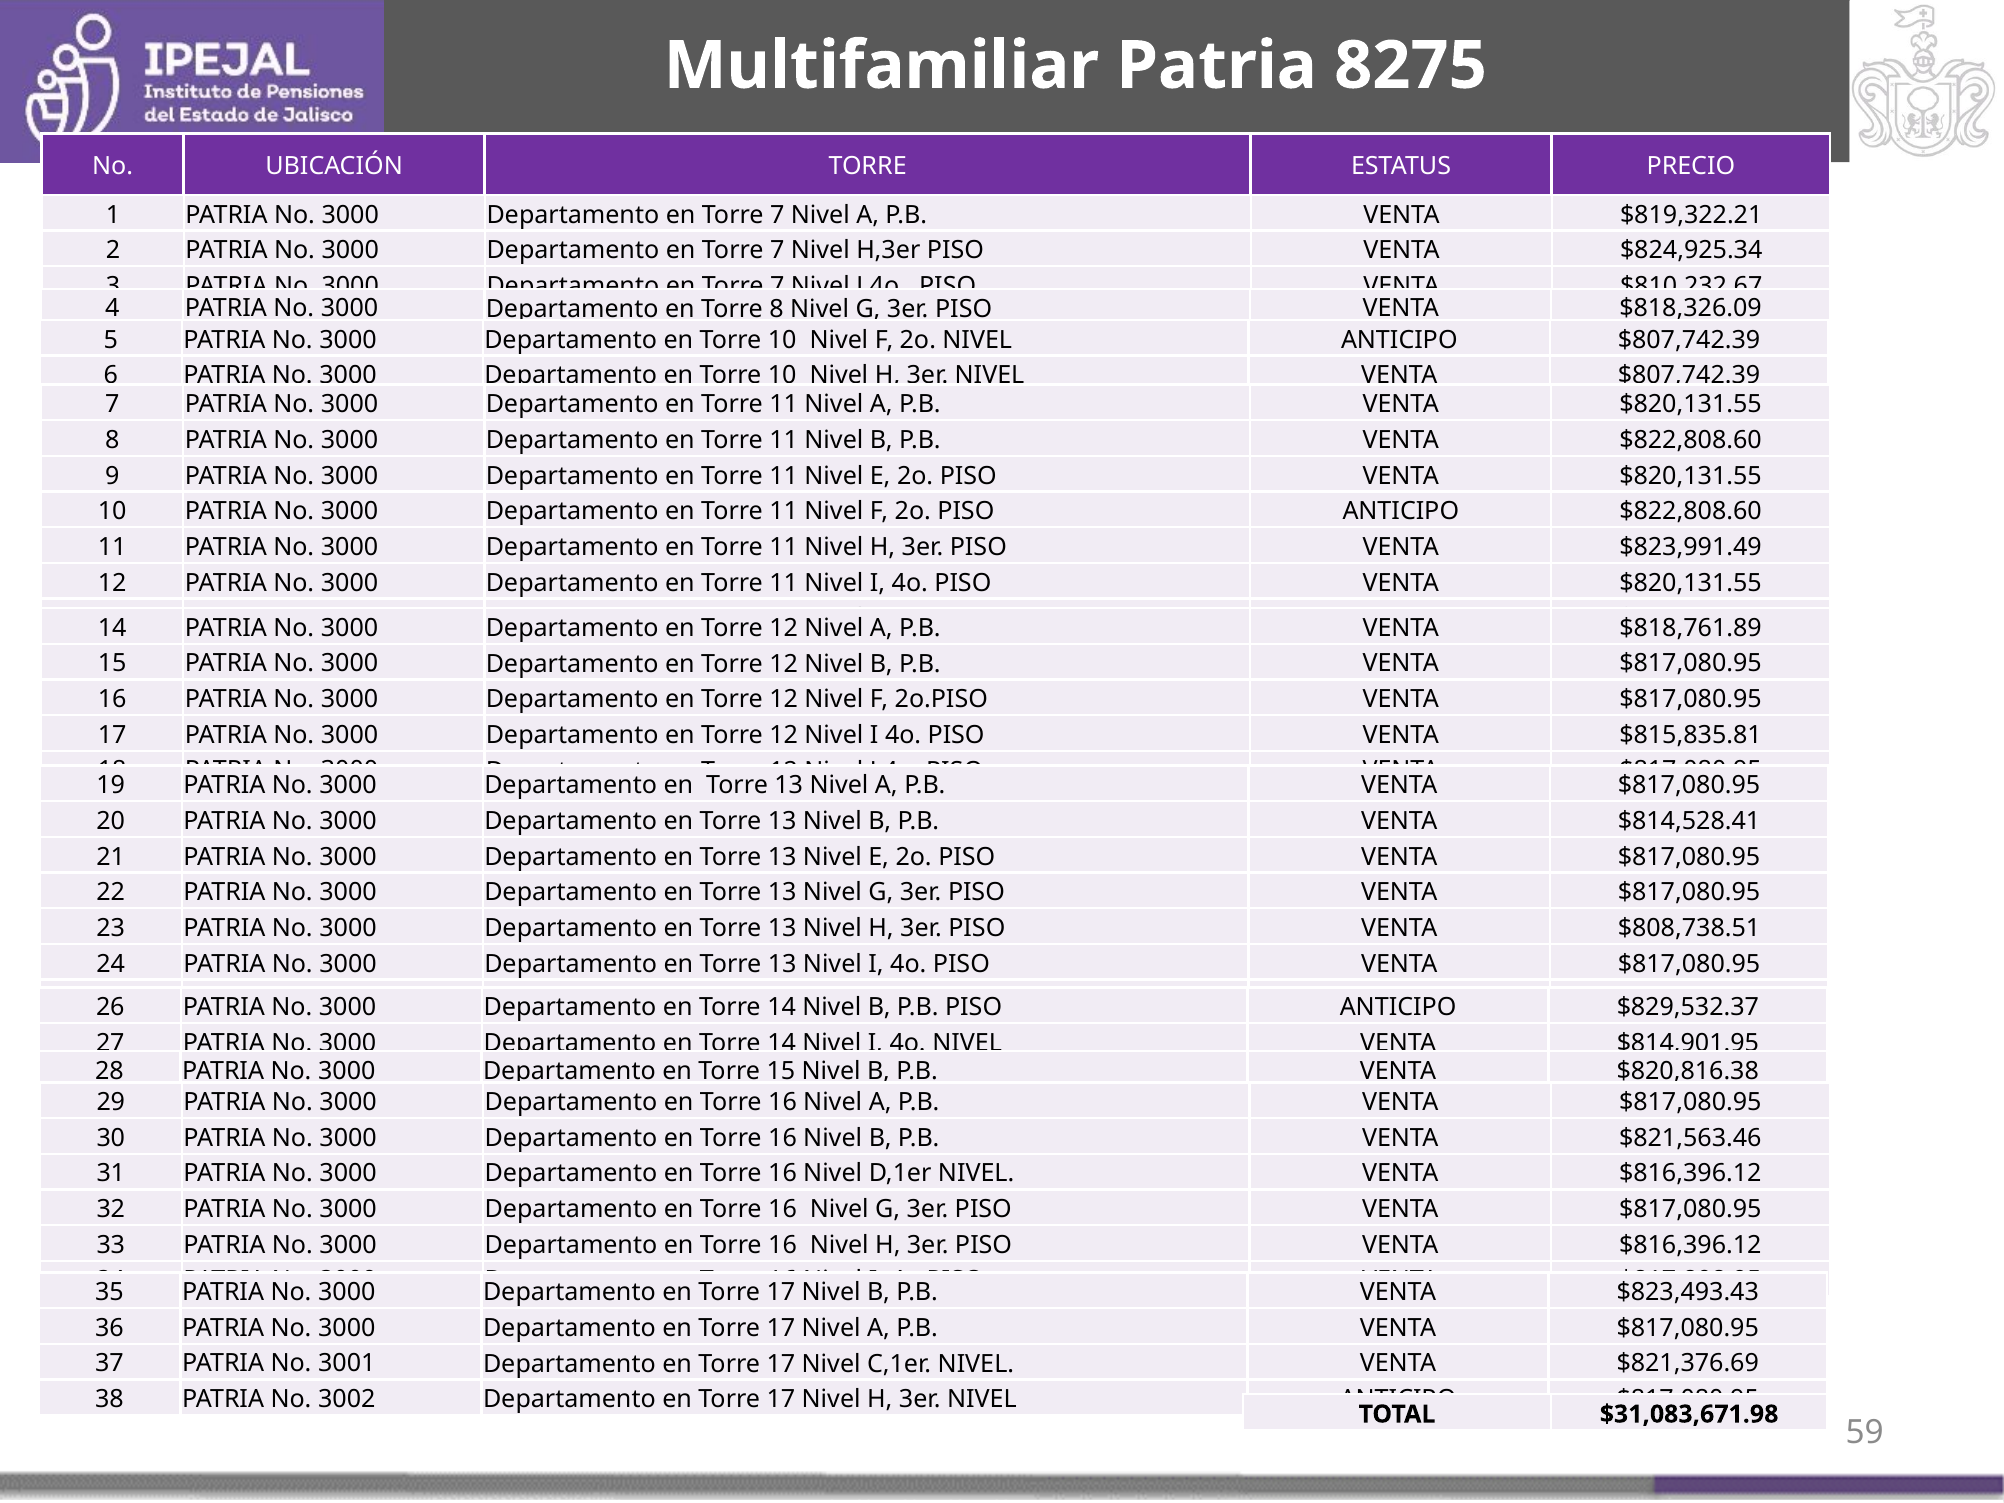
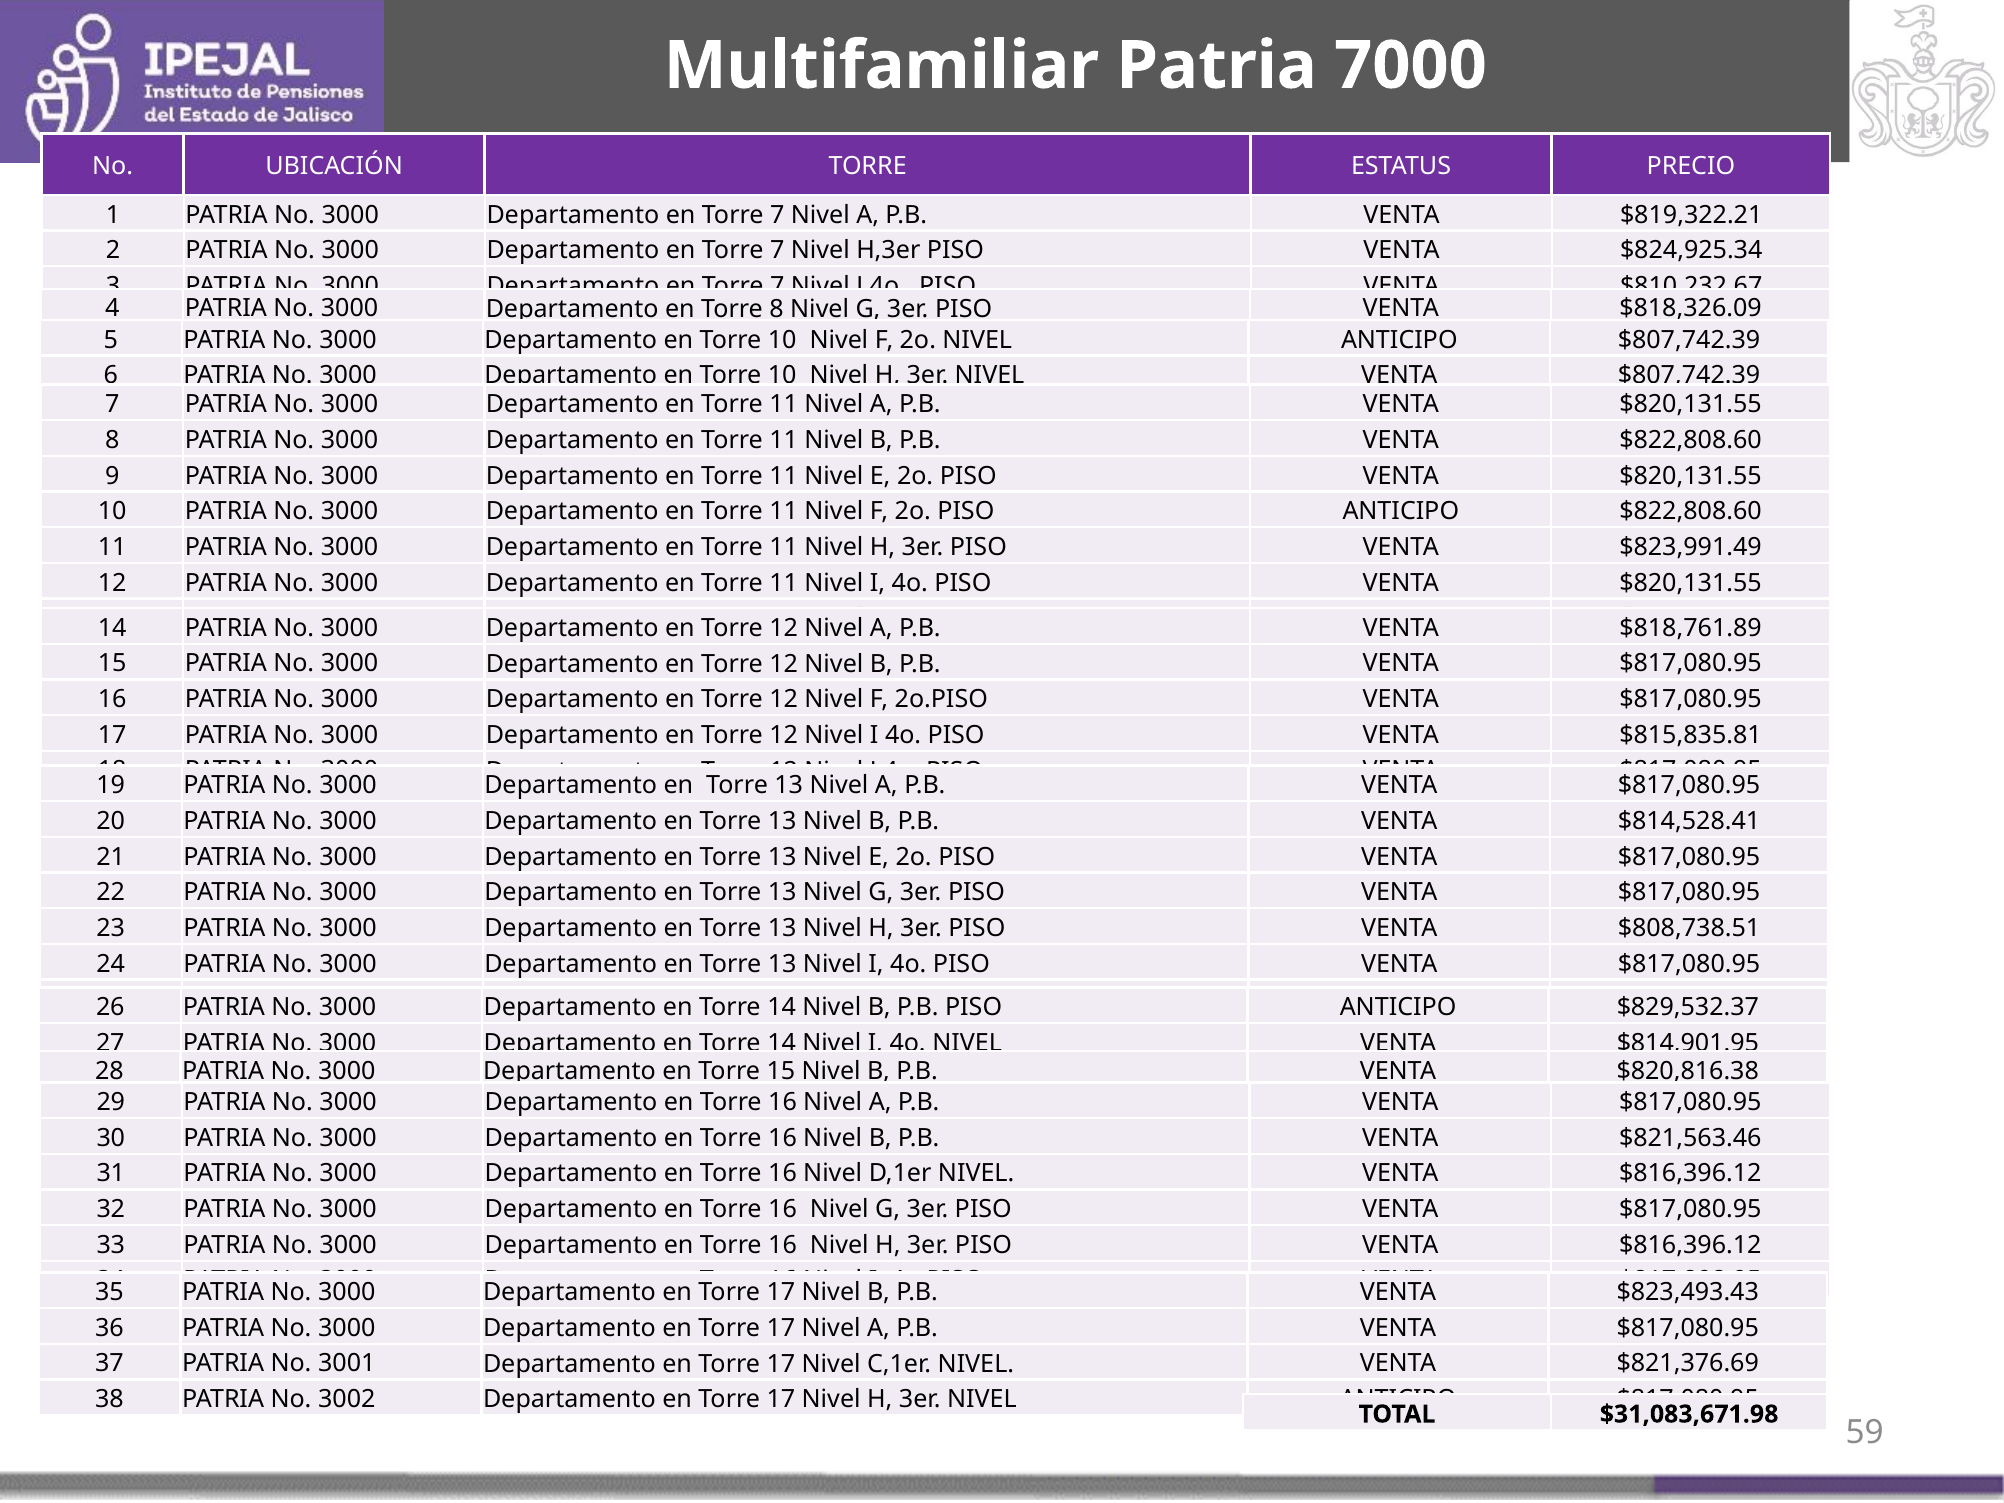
8275: 8275 -> 7000
